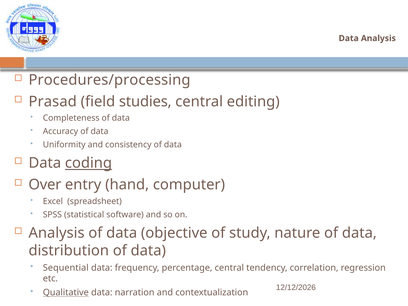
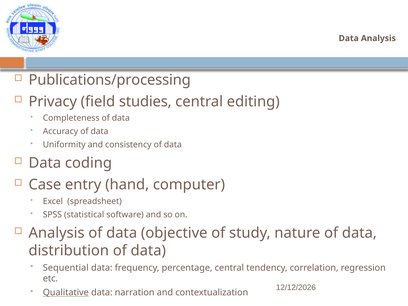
Procedures/processing: Procedures/processing -> Publications/processing
Prasad: Prasad -> Privacy
coding underline: present -> none
Over: Over -> Case
